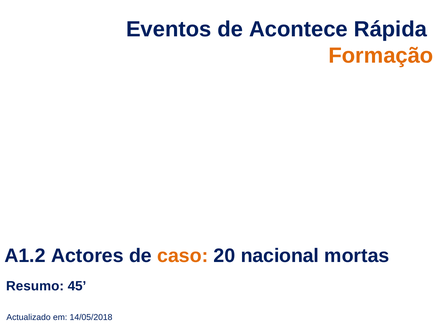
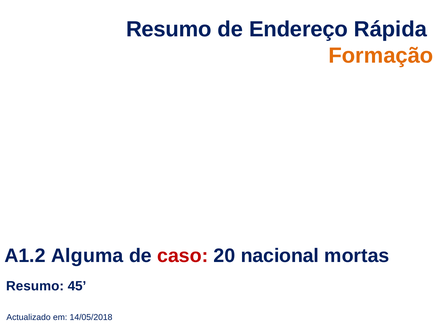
Eventos at (169, 29): Eventos -> Resumo
Acontece: Acontece -> Endereço
Actores: Actores -> Alguma
caso colour: orange -> red
